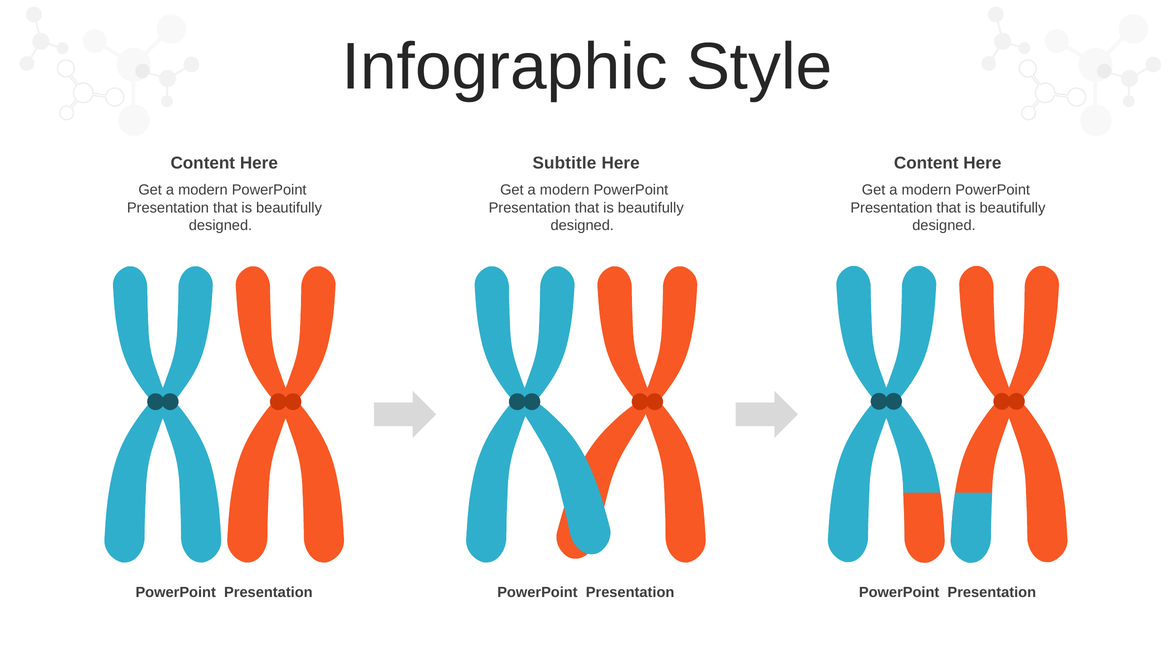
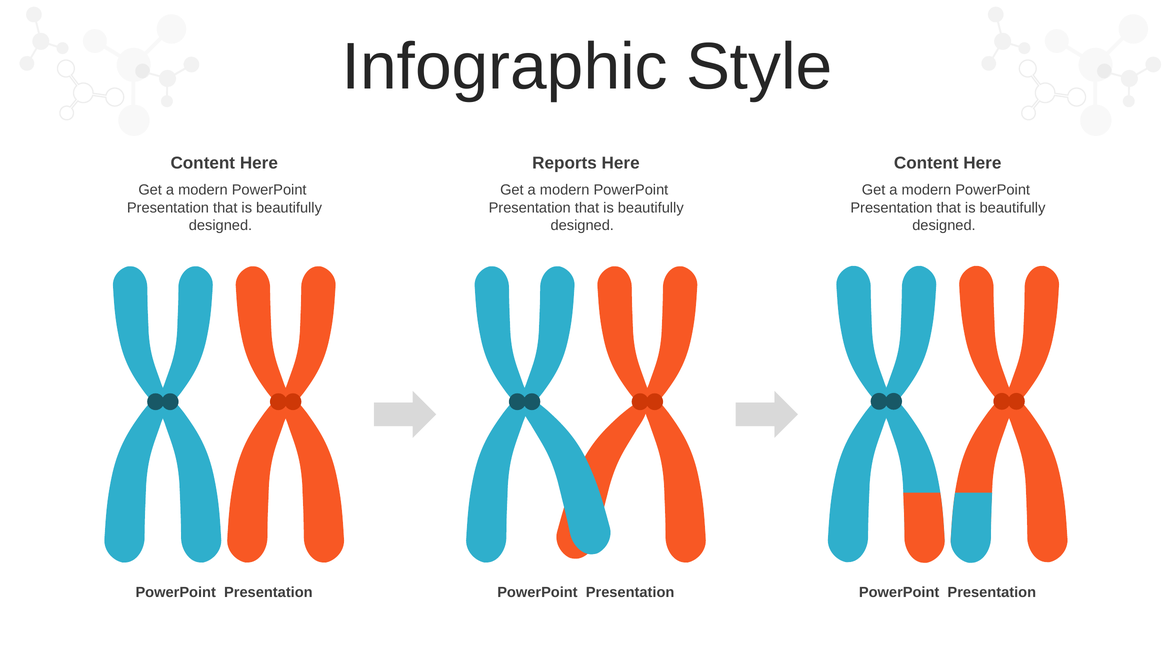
Subtitle: Subtitle -> Reports
